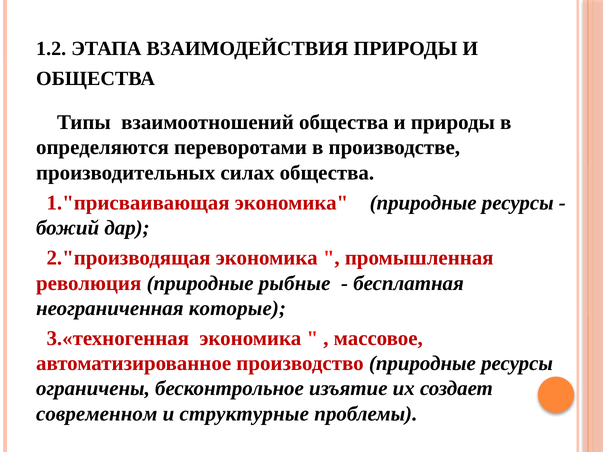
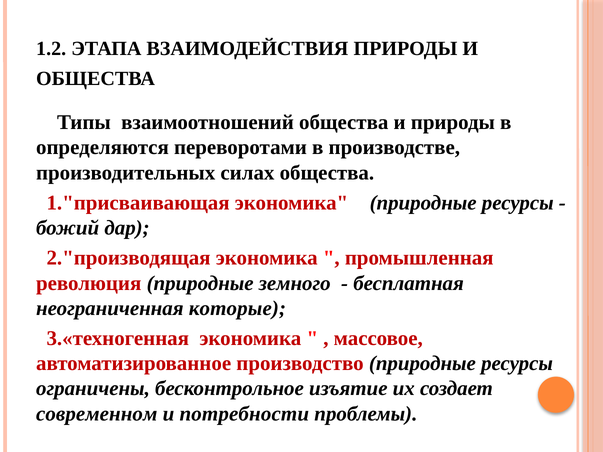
рыбные: рыбные -> земного
структурные: структурные -> потребности
